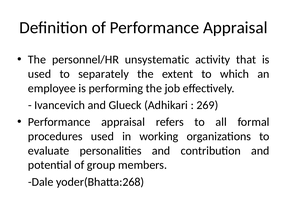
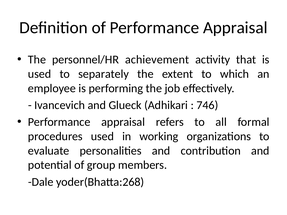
unsystematic: unsystematic -> achievement
269: 269 -> 746
